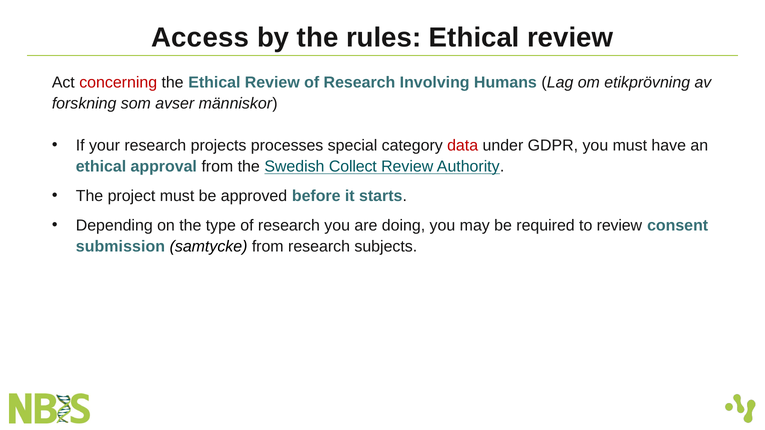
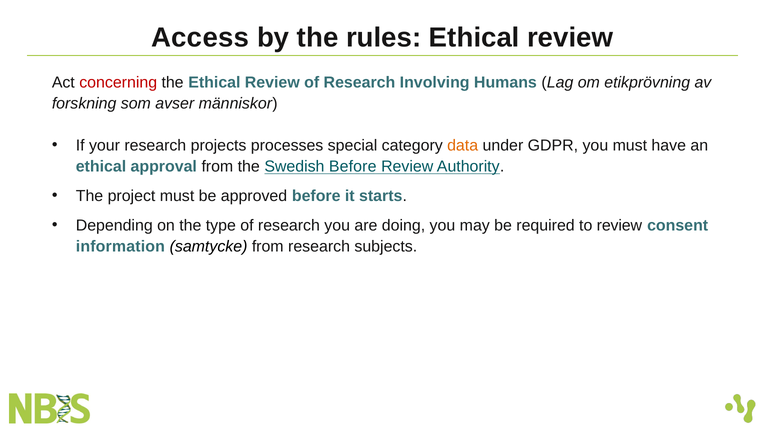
data colour: red -> orange
Swedish Collect: Collect -> Before
submission: submission -> information
